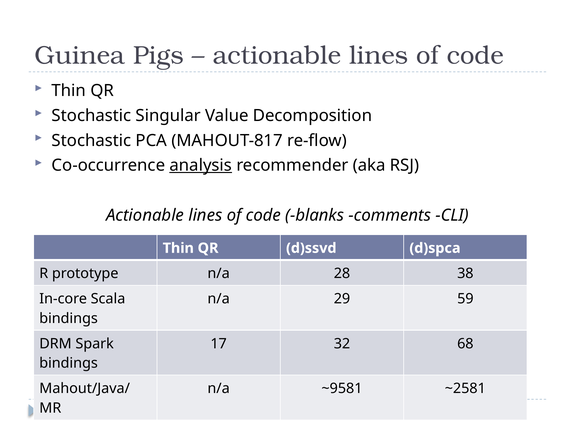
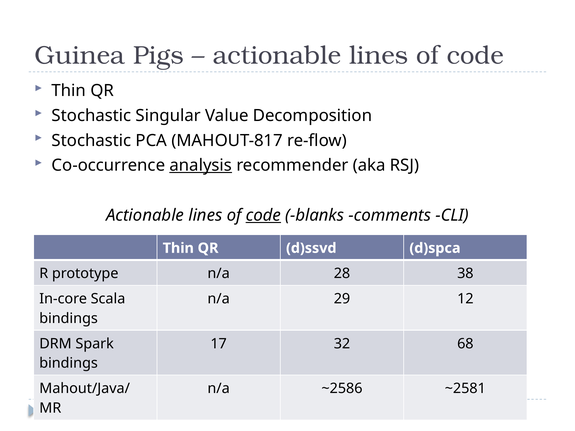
code at (263, 215) underline: none -> present
59: 59 -> 12
~9581: ~9581 -> ~2586
